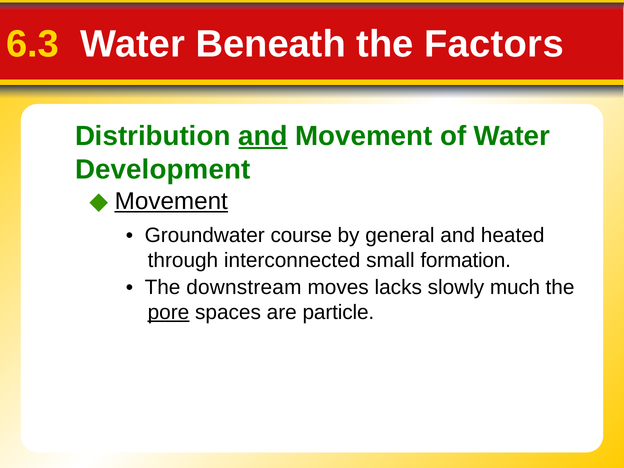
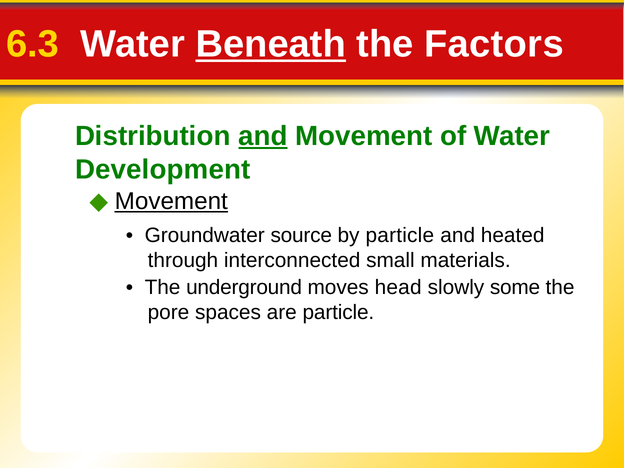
Beneath underline: none -> present
course: course -> source
by general: general -> particle
formation: formation -> materials
downstream: downstream -> underground
lacks: lacks -> head
much: much -> some
pore underline: present -> none
